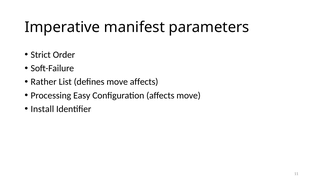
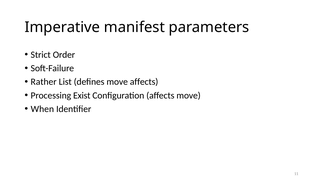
Easy: Easy -> Exist
Install: Install -> When
